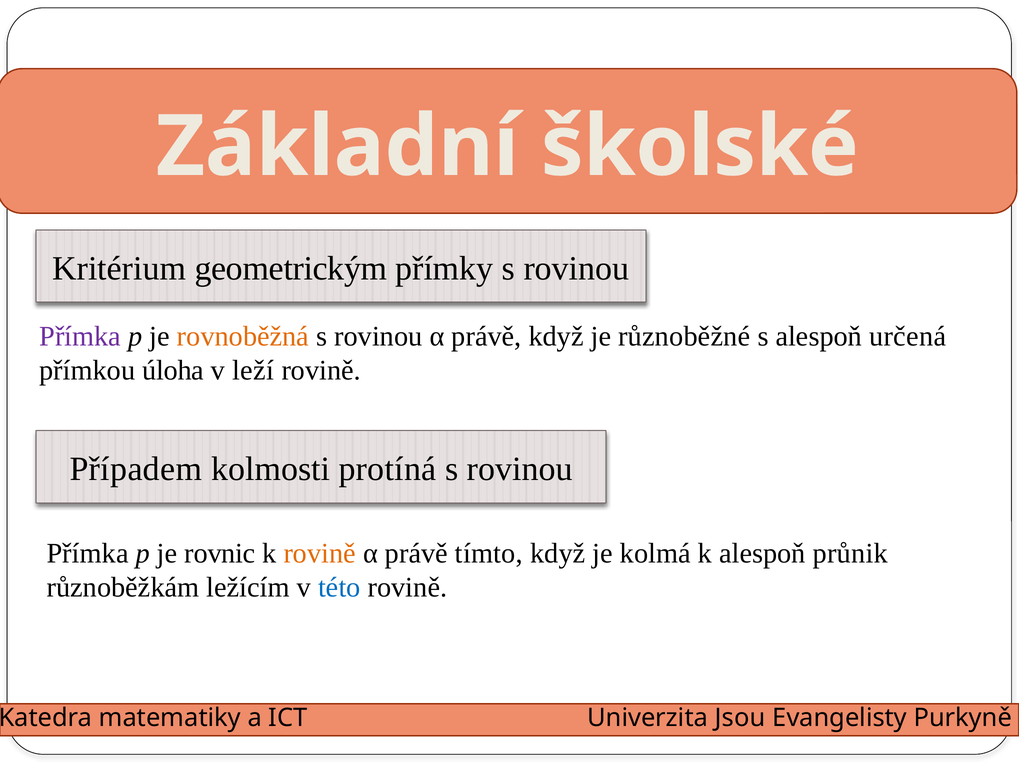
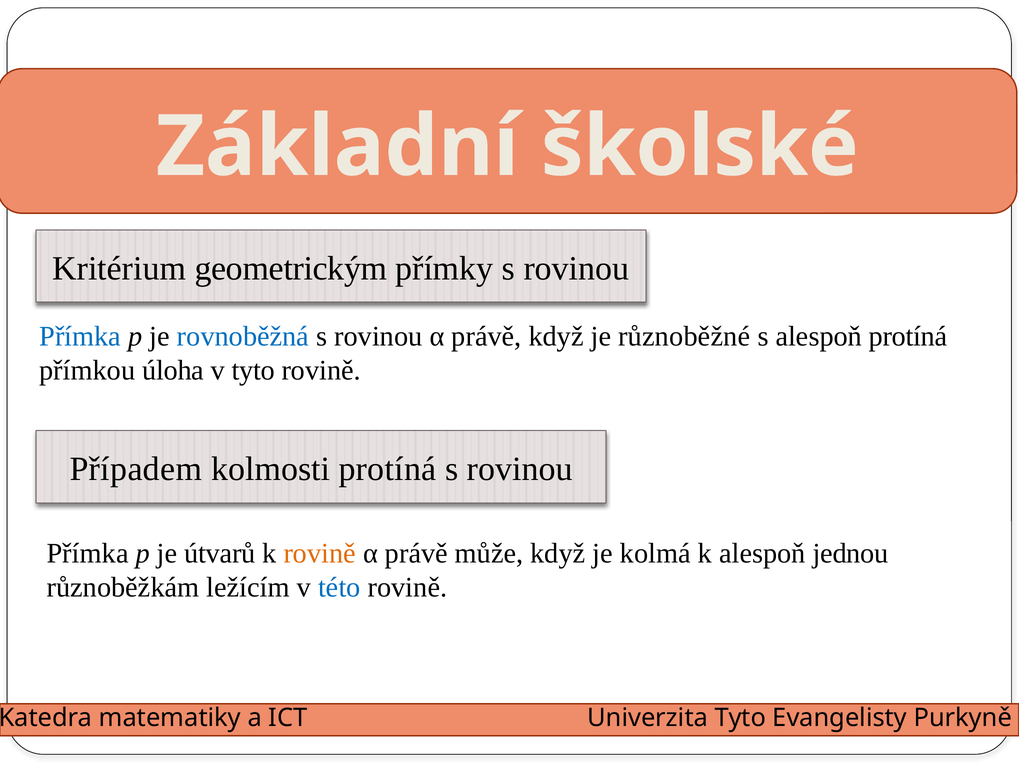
Přímka at (80, 336) colour: purple -> blue
rovnoběžná colour: orange -> blue
alespoň určená: určená -> protíná
v leží: leží -> tyto
rovnic: rovnic -> útvarů
tímto: tímto -> může
průnik: průnik -> jednou
Univerzita Jsou: Jsou -> Tyto
